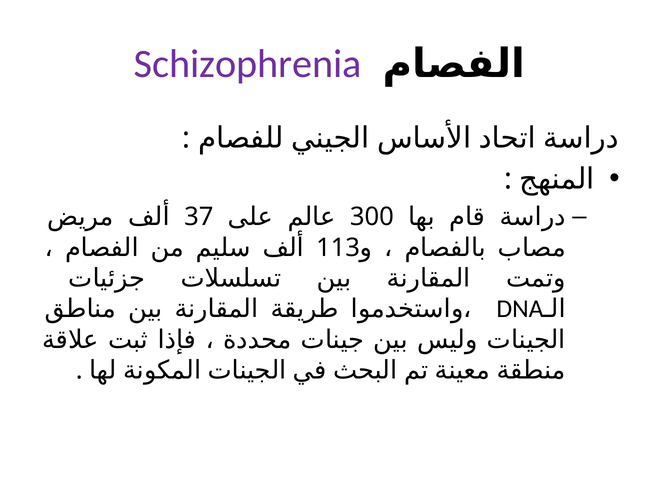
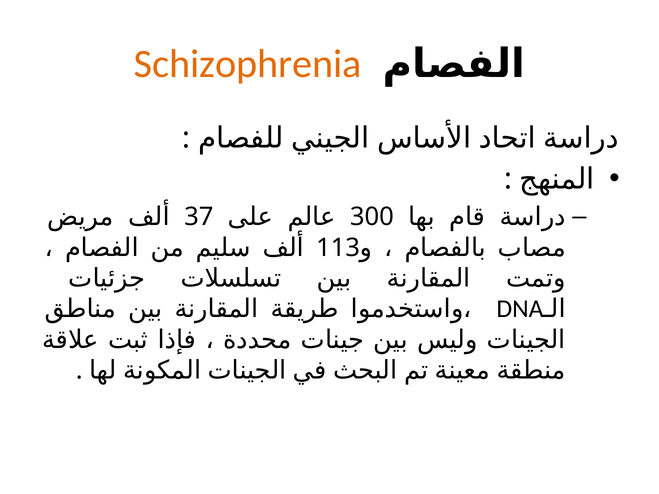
Schizophrenia colour: purple -> orange
